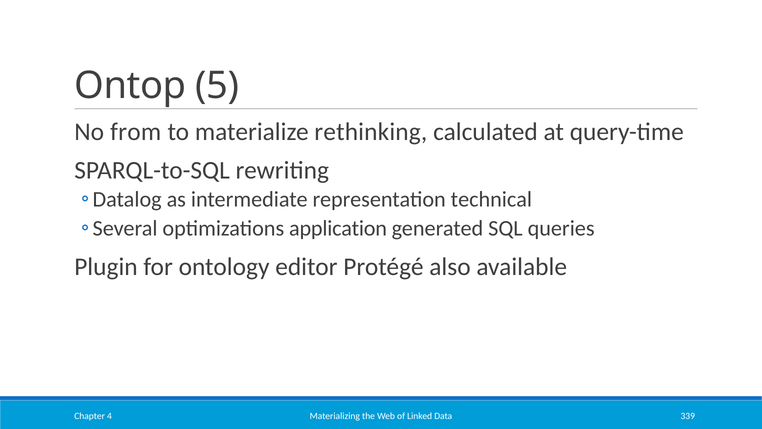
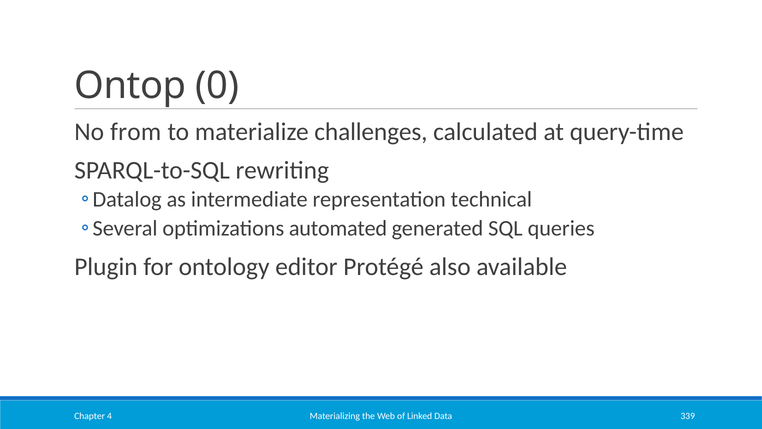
5: 5 -> 0
rethinking: rethinking -> challenges
application: application -> automated
